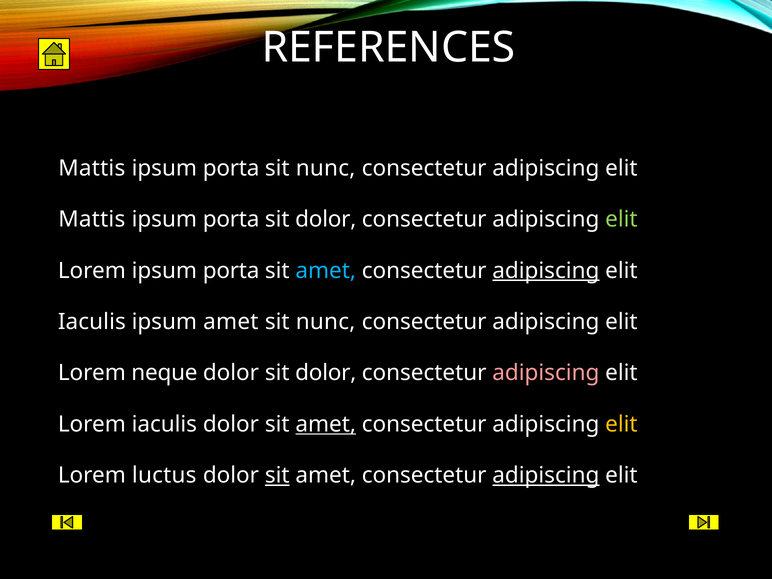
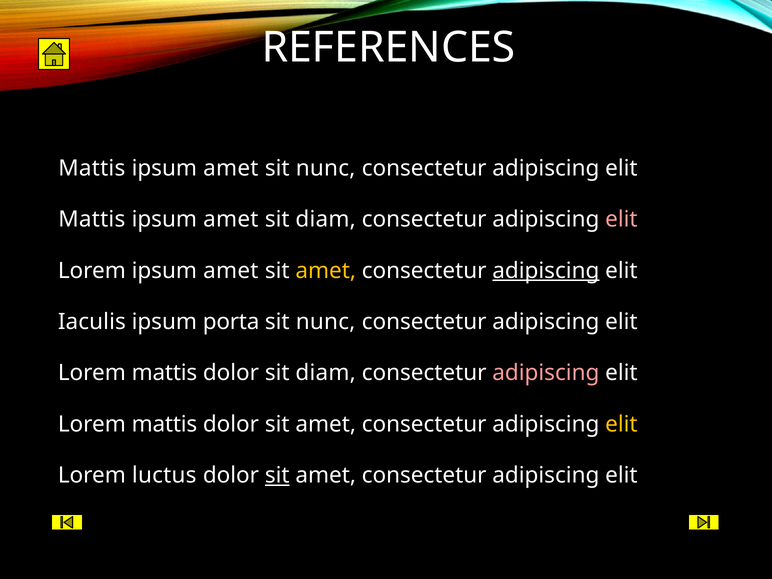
porta at (231, 168): porta -> amet
porta at (231, 219): porta -> amet
dolor at (326, 219): dolor -> diam
elit at (621, 219) colour: light green -> pink
Lorem ipsum porta: porta -> amet
amet at (326, 271) colour: light blue -> yellow
ipsum amet: amet -> porta
neque at (164, 373): neque -> mattis
dolor sit dolor: dolor -> diam
iaculis at (164, 424): iaculis -> mattis
amet at (326, 424) underline: present -> none
adipiscing at (546, 476) underline: present -> none
